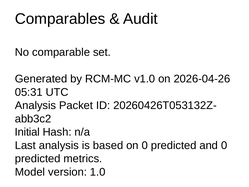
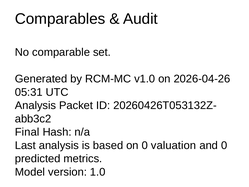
Initial: Initial -> Final
on 0 predicted: predicted -> valuation
